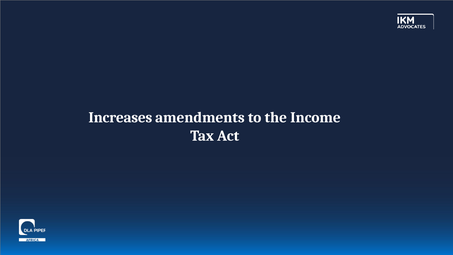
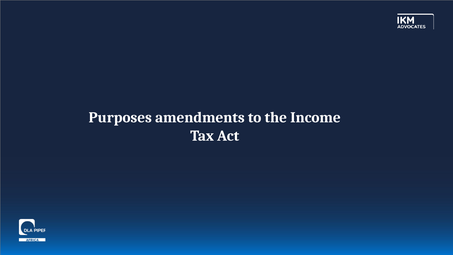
Increases: Increases -> Purposes
